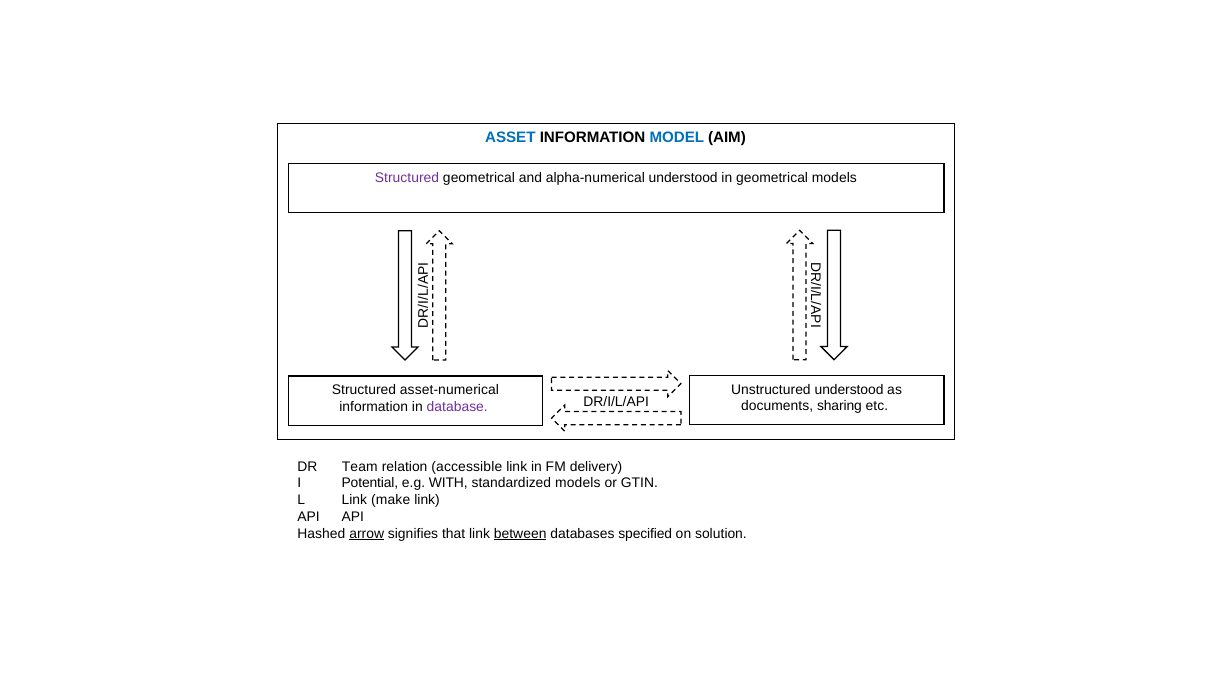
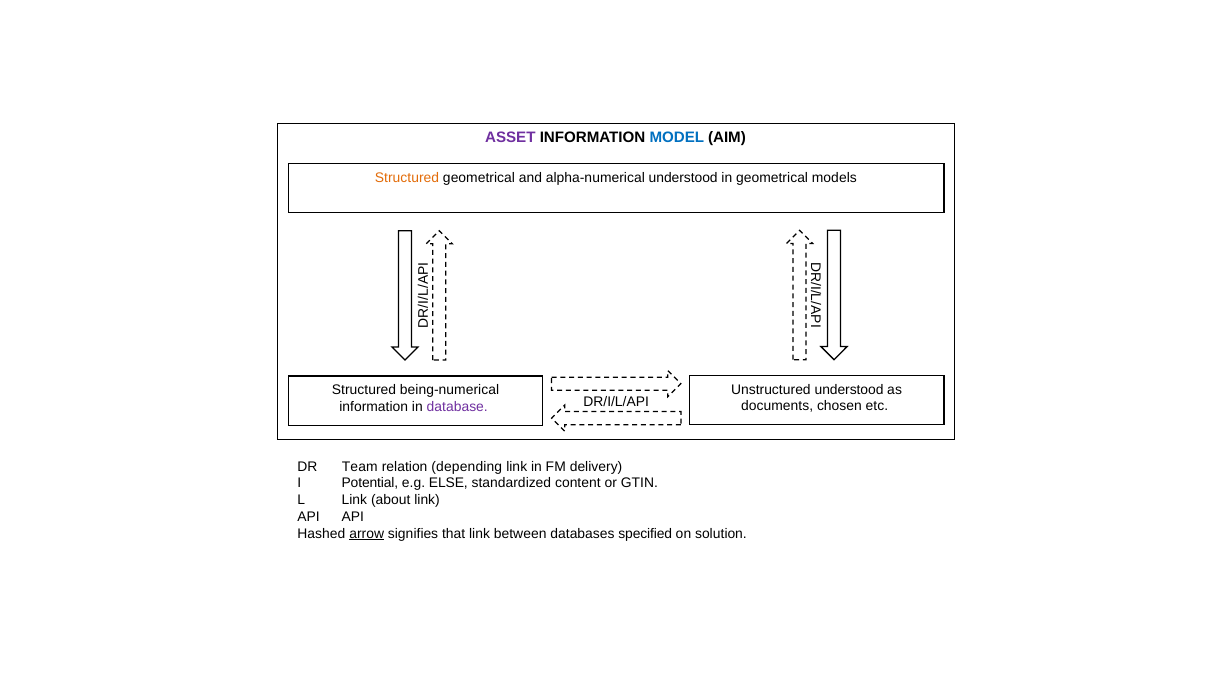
ASSET colour: blue -> purple
Structured at (407, 177) colour: purple -> orange
asset-numerical: asset-numerical -> being-numerical
sharing: sharing -> chosen
accessible: accessible -> depending
WITH: WITH -> ELSE
standardized models: models -> content
make: make -> about
between underline: present -> none
